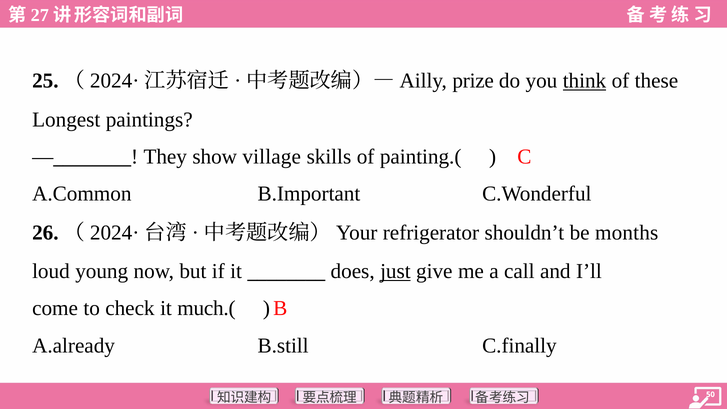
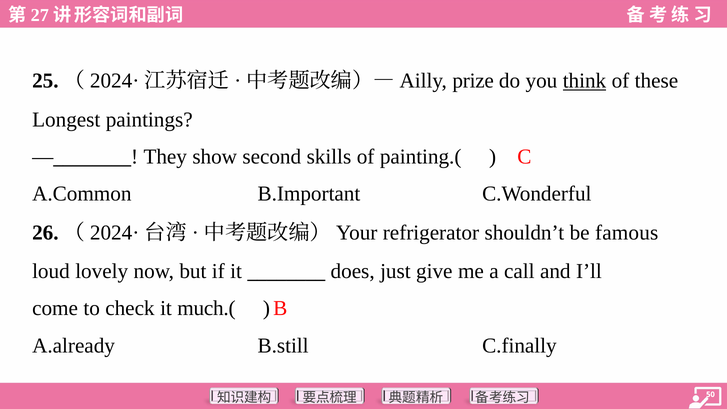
village: village -> second
months: months -> famous
young: young -> lovely
just underline: present -> none
